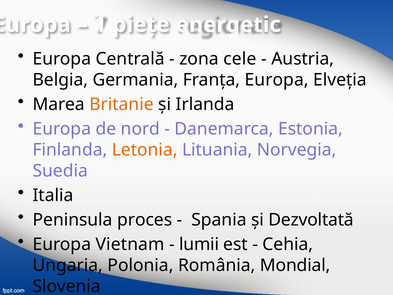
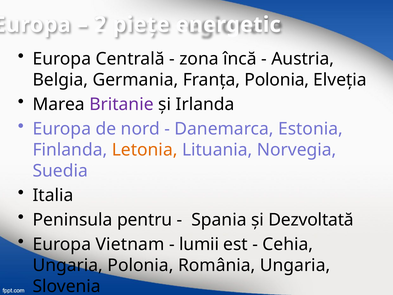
1: 1 -> 2
cele: cele -> încă
Franţa Europa: Europa -> Polonia
Britanie colour: orange -> purple
proces: proces -> pentru
România Mondial: Mondial -> Ungaria
